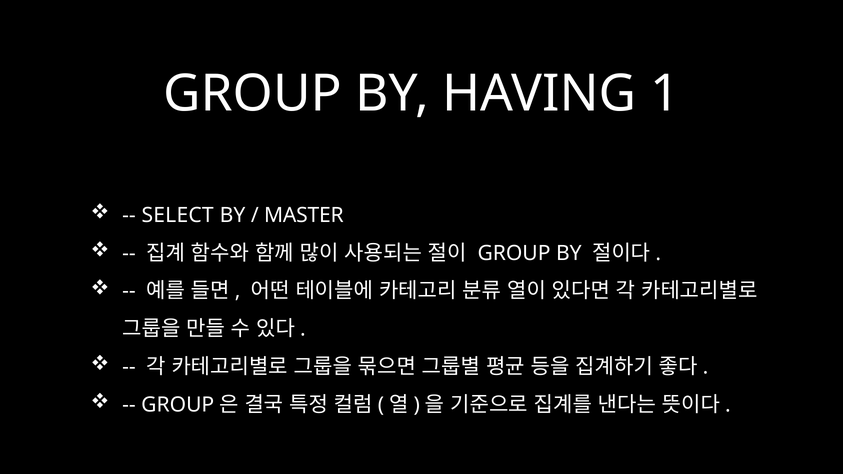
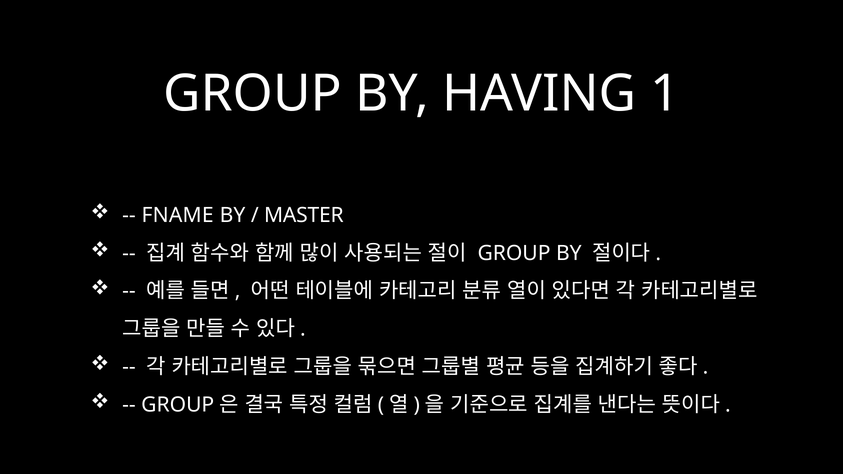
SELECT: SELECT -> FNAME
